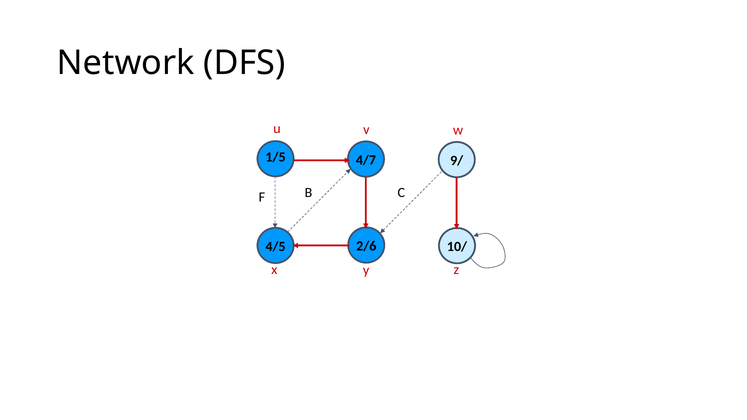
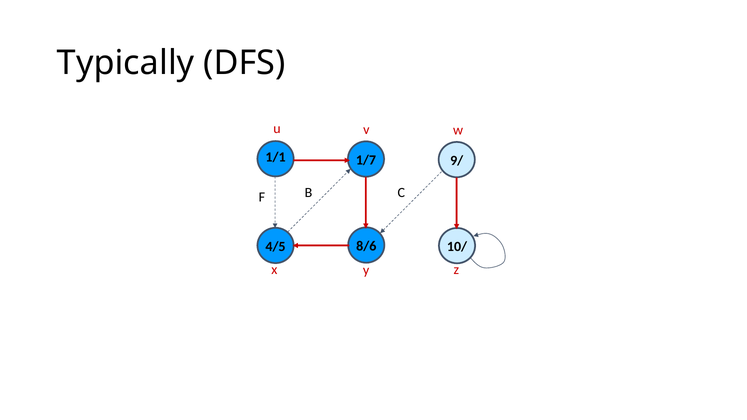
Network: Network -> Typically
1/5: 1/5 -> 1/1
4/7: 4/7 -> 1/7
2/6: 2/6 -> 8/6
